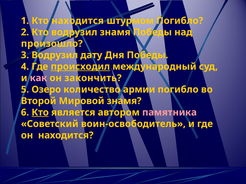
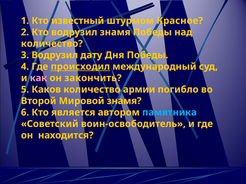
Кто находится: находится -> известный
штурмом Погибло: Погибло -> Красное
произошло at (52, 44): произошло -> количество
Озеро: Озеро -> Каков
Кто at (40, 113) underline: present -> none
памятника colour: pink -> light blue
